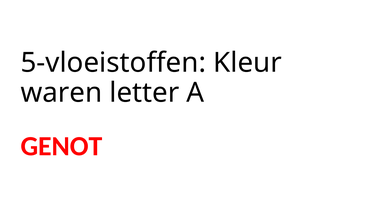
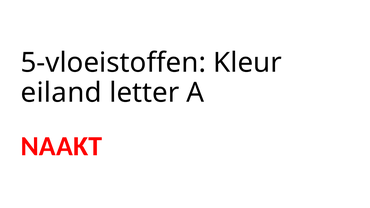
waren: waren -> eiland
GENOT: GENOT -> NAAKT
